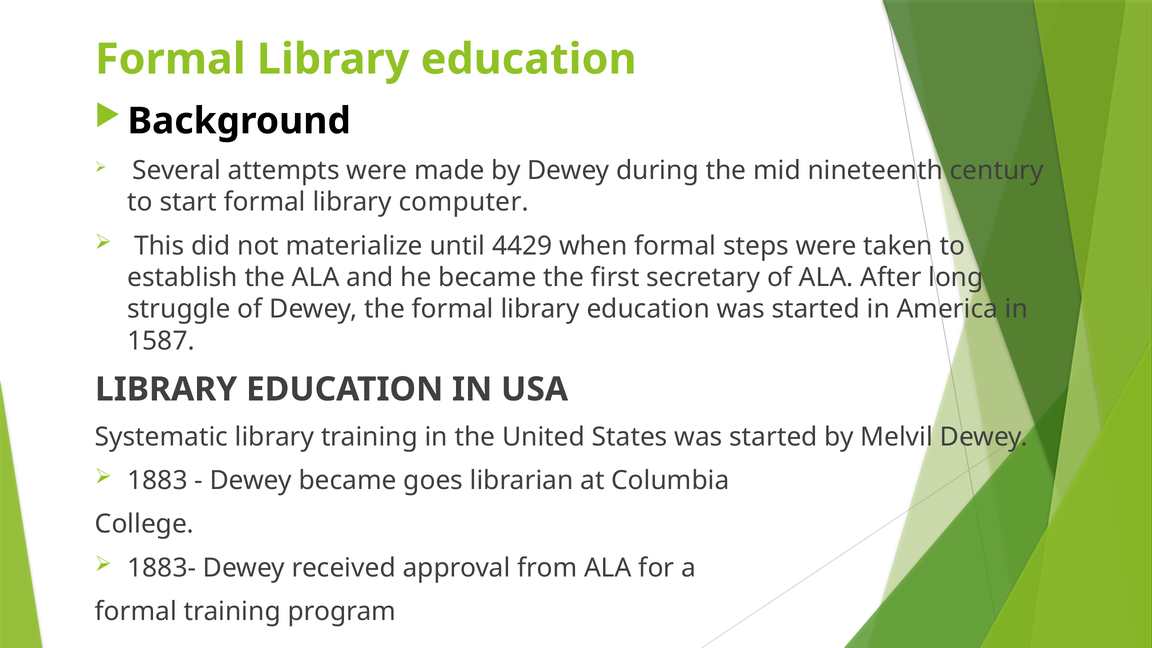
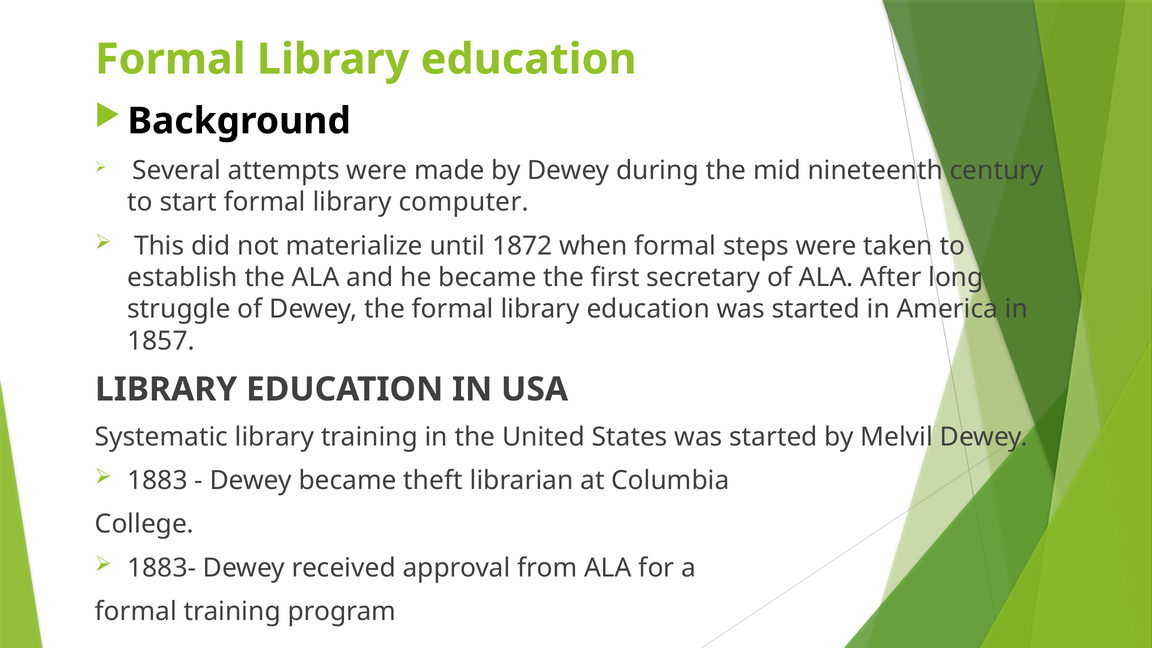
4429: 4429 -> 1872
1587: 1587 -> 1857
goes: goes -> theft
